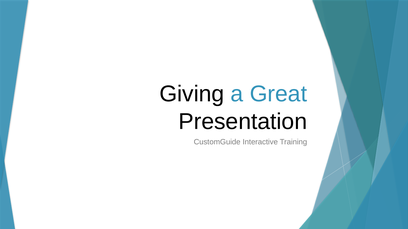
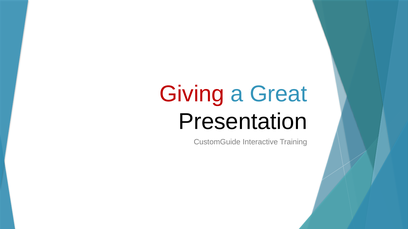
Giving colour: black -> red
